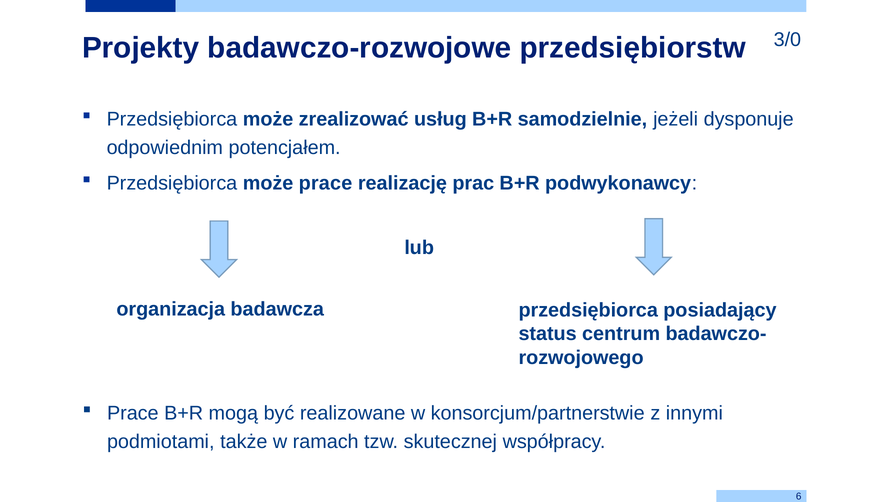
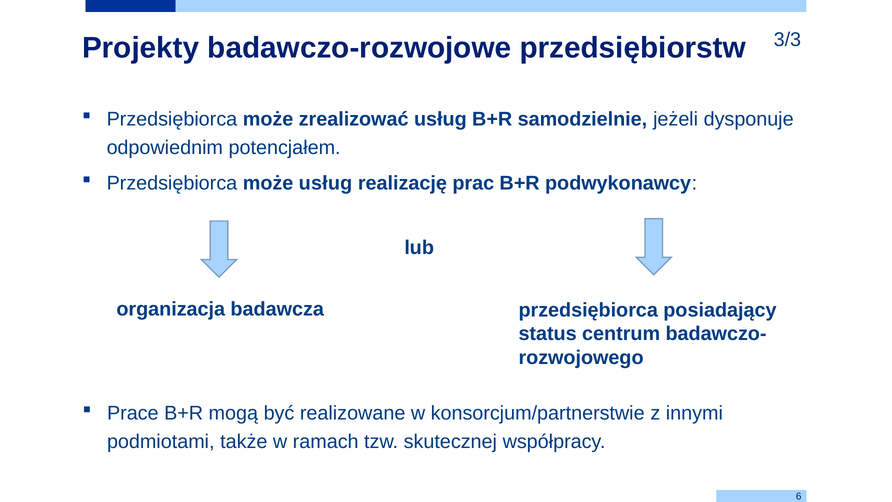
3/0: 3/0 -> 3/3
prace at (325, 183): prace -> usług
